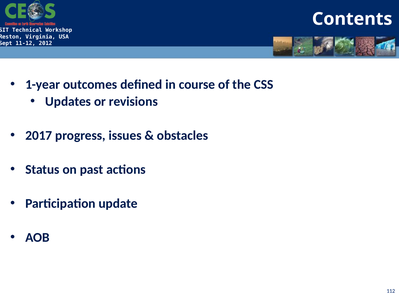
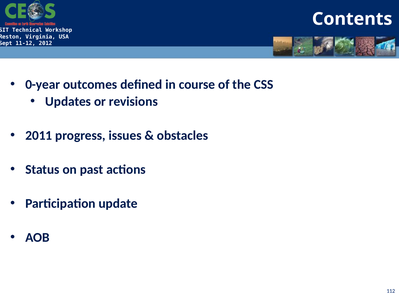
1-year: 1-year -> 0-year
2017: 2017 -> 2011
